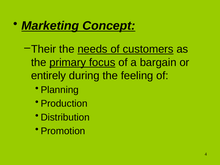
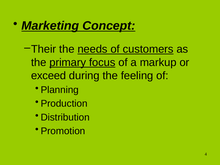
bargain: bargain -> markup
entirely: entirely -> exceed
